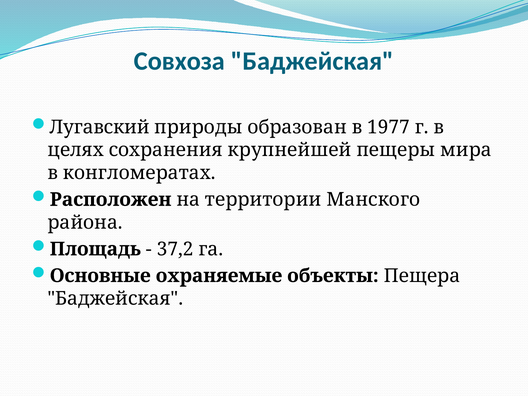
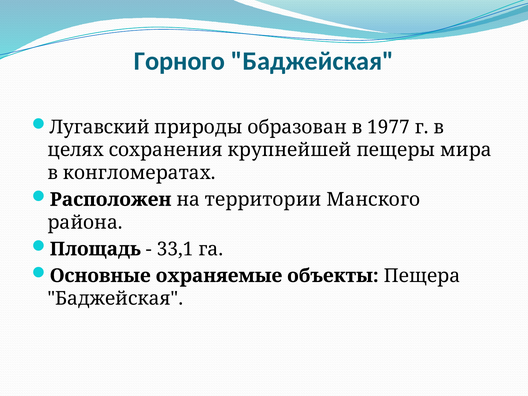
Совхоза: Совхоза -> Горного
37,2: 37,2 -> 33,1
